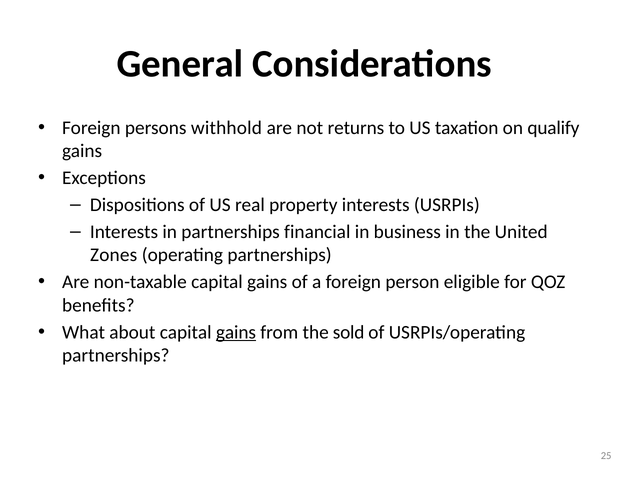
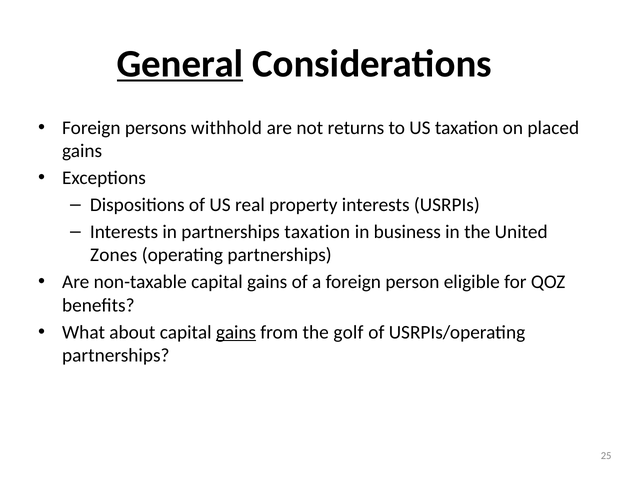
General underline: none -> present
qualify: qualify -> placed
partnerships financial: financial -> taxation
sold: sold -> golf
